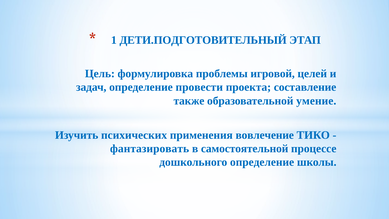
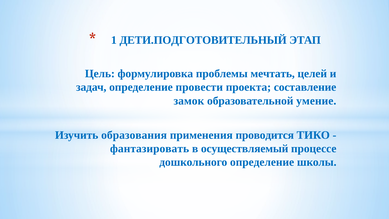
игровой: игровой -> мечтать
также: также -> замок
психических: психических -> образования
вовлечение: вовлечение -> проводится
самостоятельной: самостоятельной -> осуществляемый
